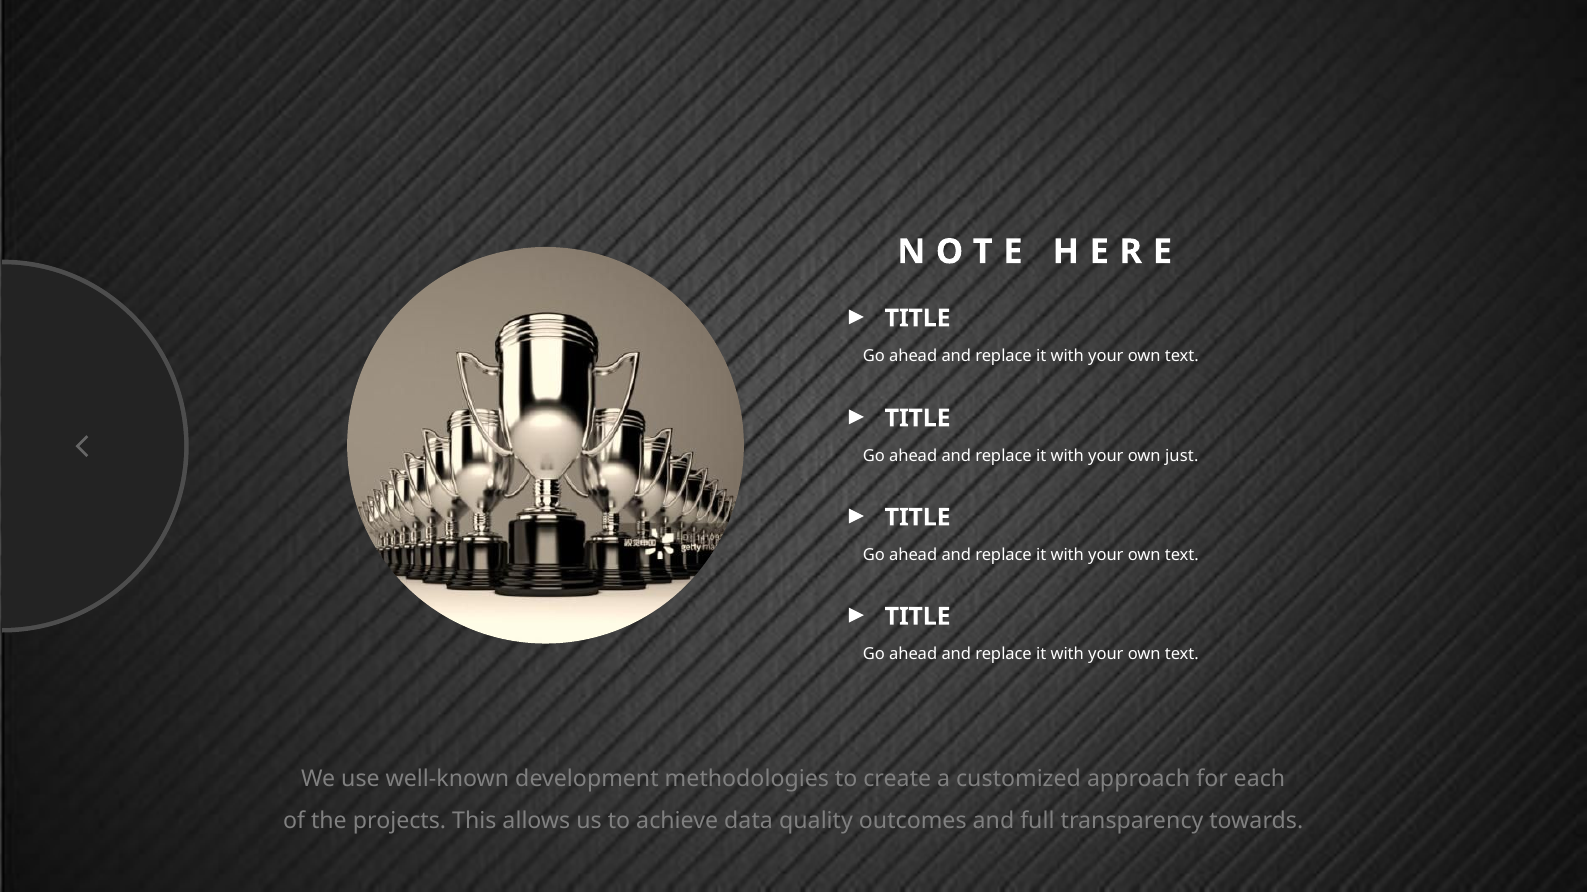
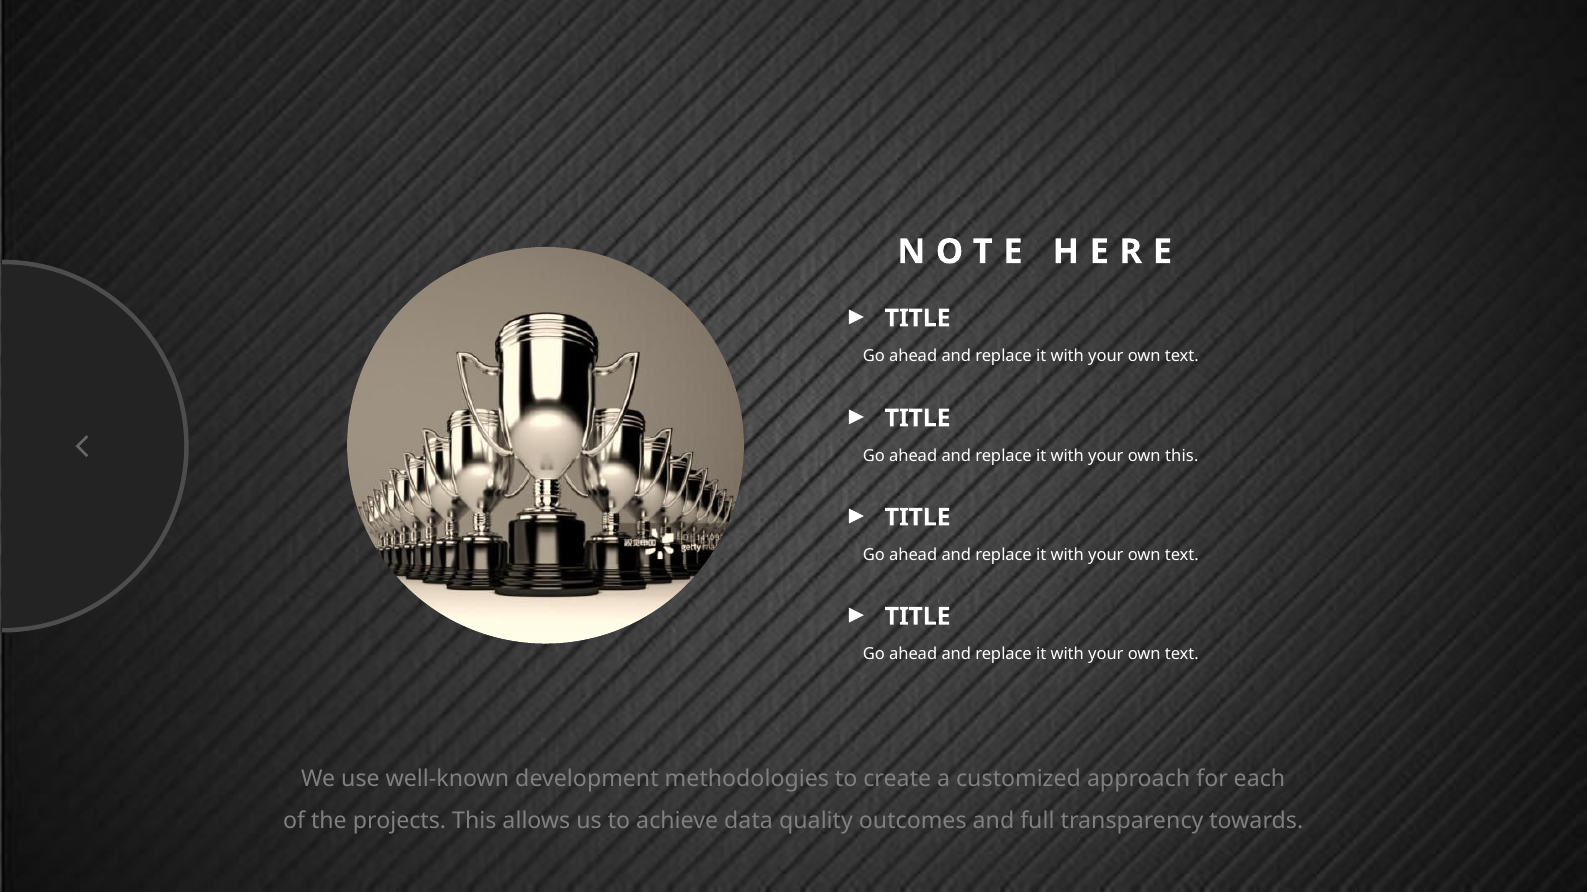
own just: just -> this
